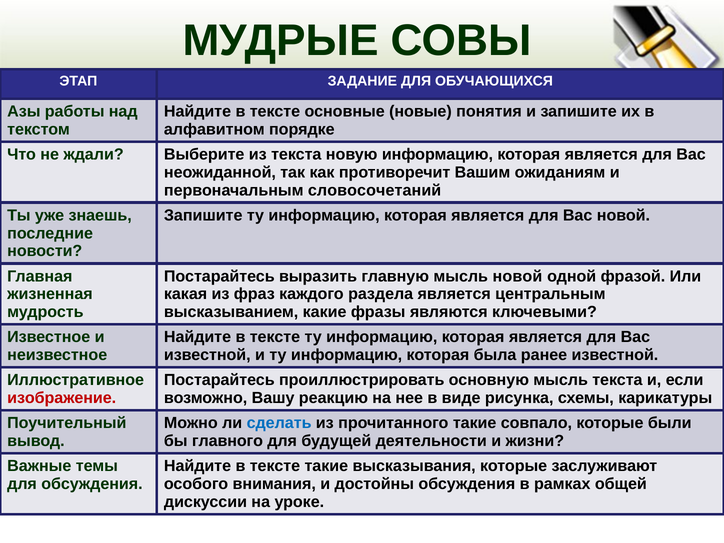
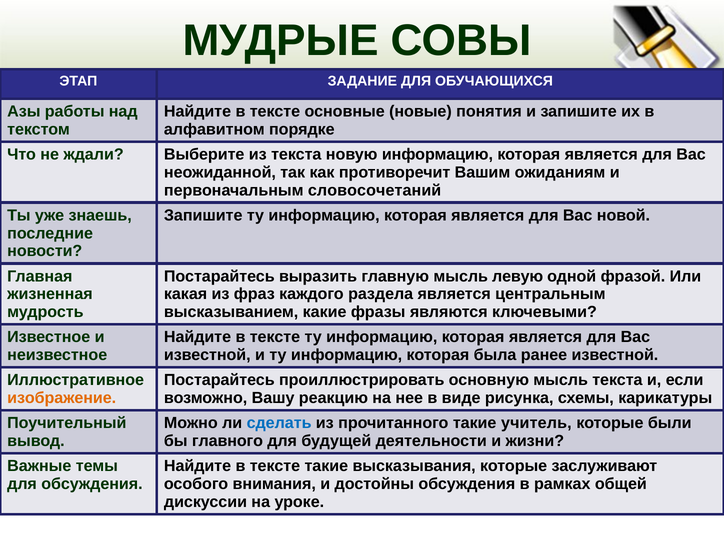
мысль новой: новой -> левую
изображение colour: red -> orange
совпало: совпало -> учитель
